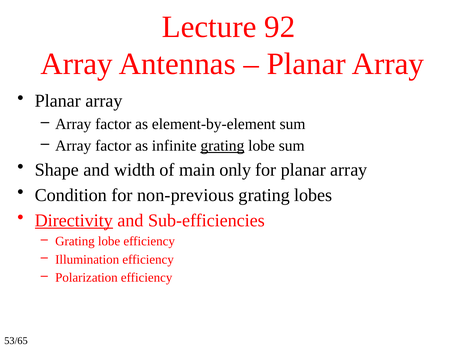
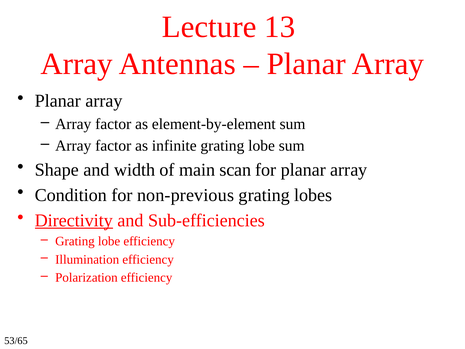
92: 92 -> 13
grating at (222, 146) underline: present -> none
only: only -> scan
